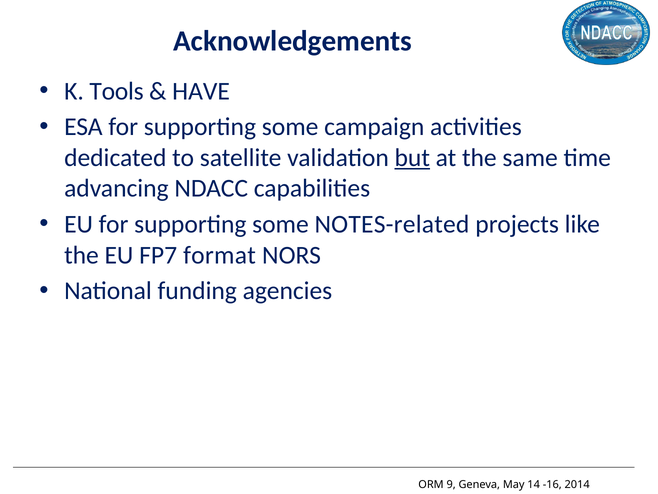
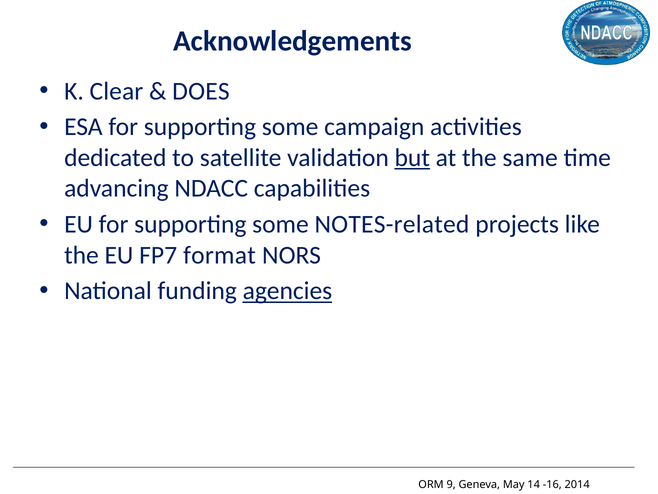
Tools: Tools -> Clear
HAVE: HAVE -> DOES
agencies underline: none -> present
